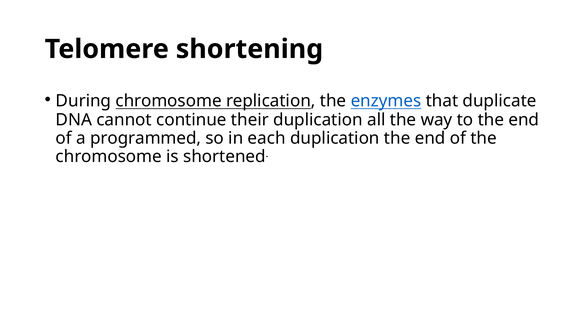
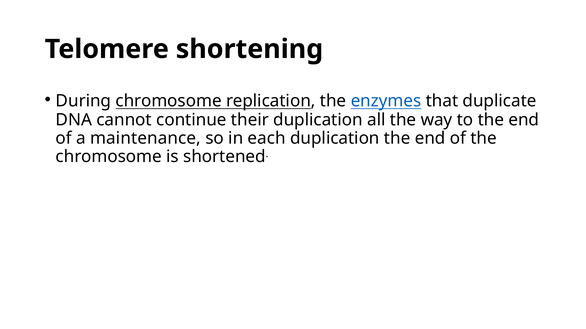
programmed: programmed -> maintenance
